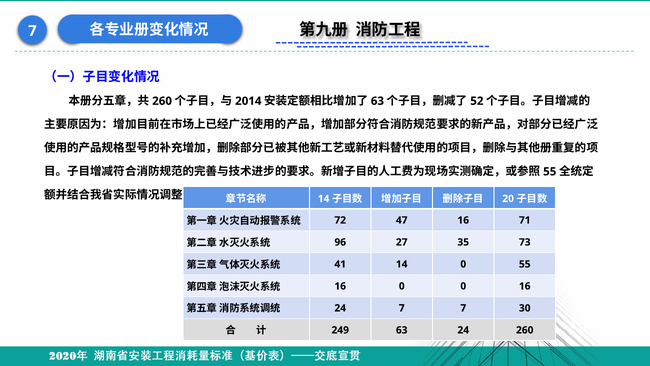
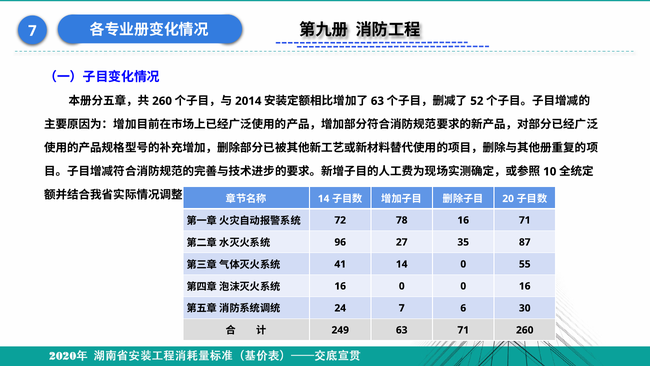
55 at (550, 171): 55 -> 10
47: 47 -> 78
73: 73 -> 87
7 7: 7 -> 6
63 24: 24 -> 71
